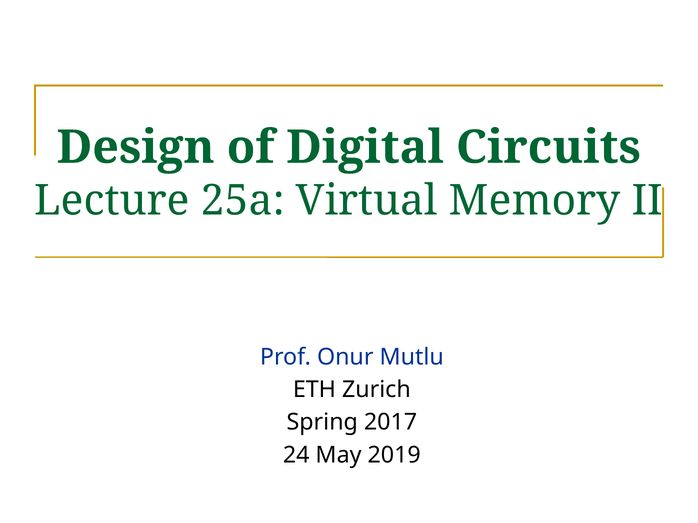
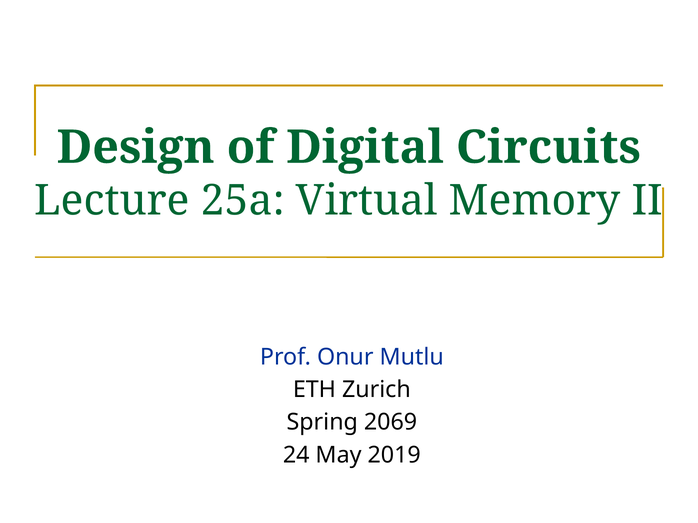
2017: 2017 -> 2069
